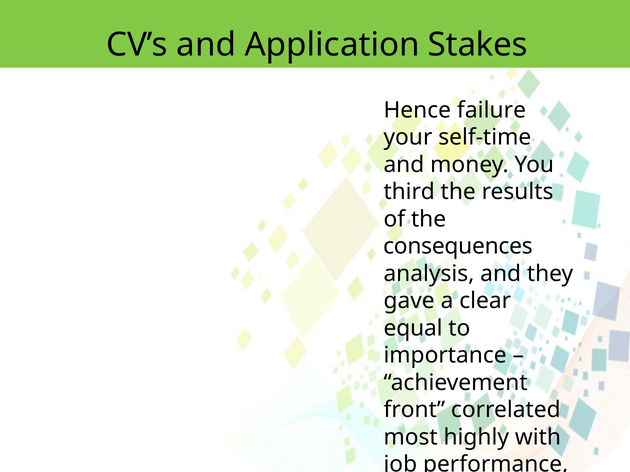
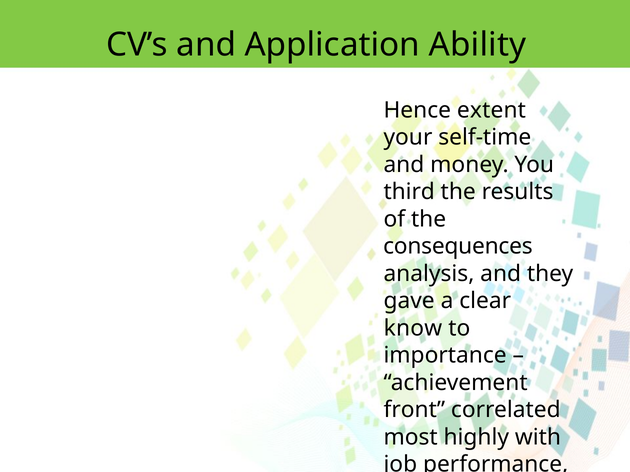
Stakes: Stakes -> Ability
failure: failure -> extent
equal: equal -> know
